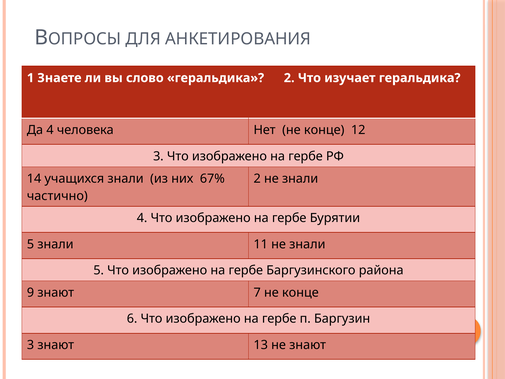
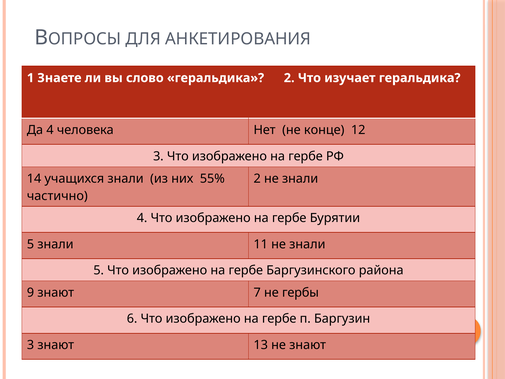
67%: 67% -> 55%
7 не конце: конце -> гербы
